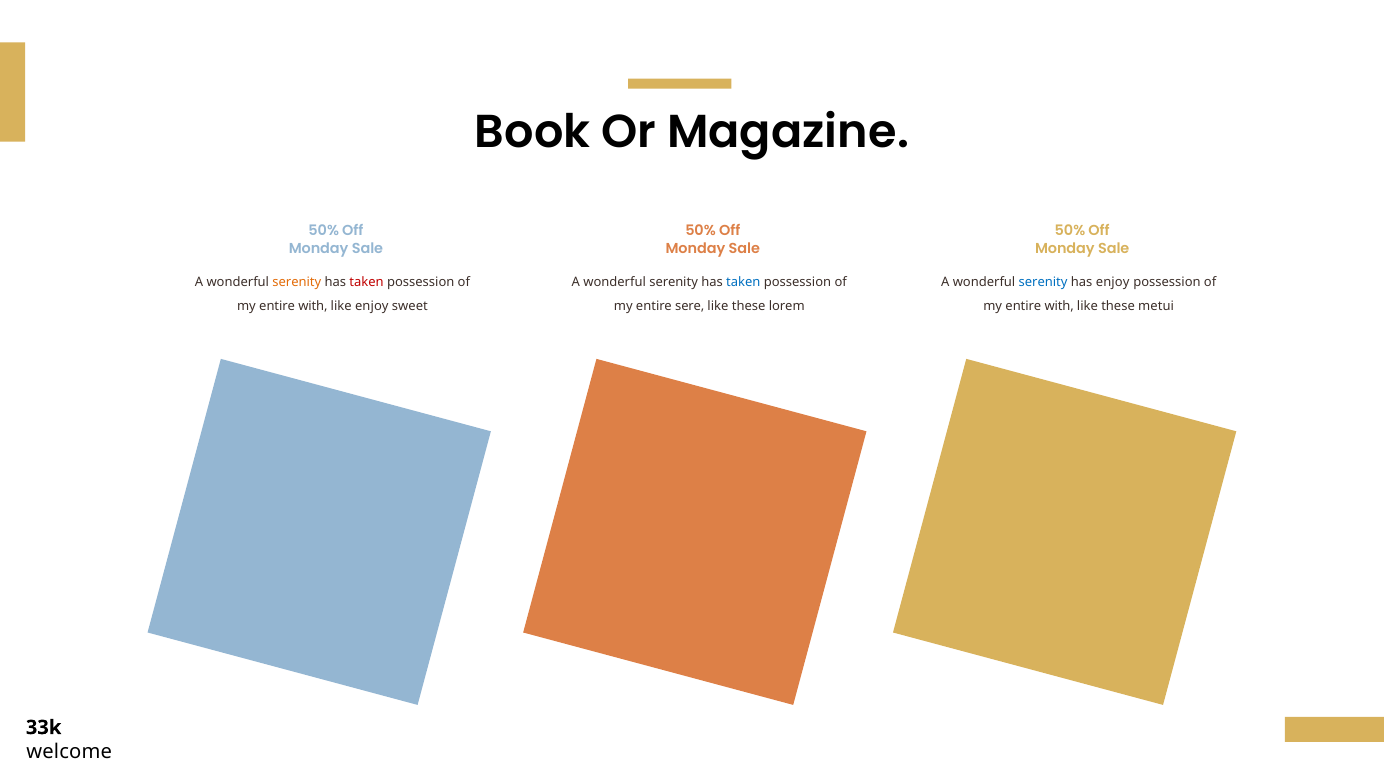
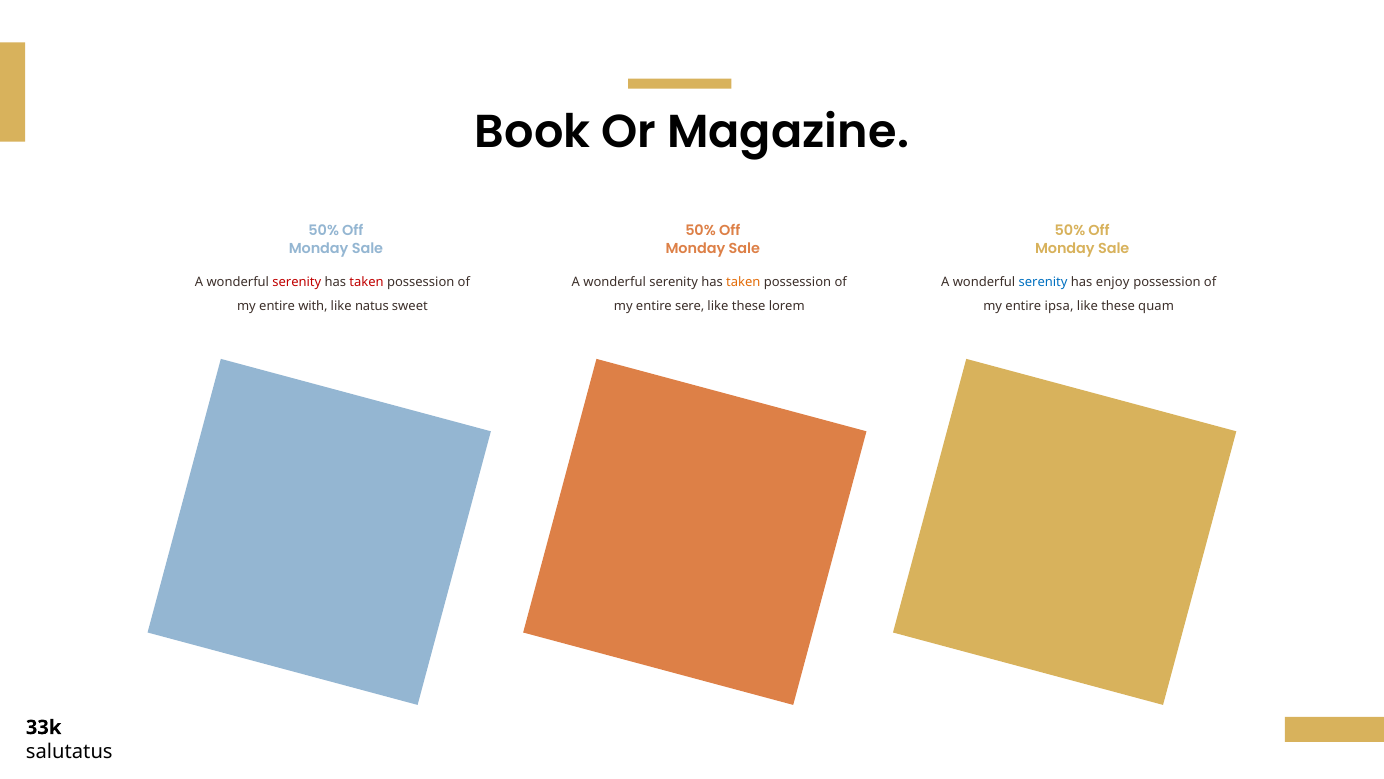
serenity at (297, 282) colour: orange -> red
taken at (743, 282) colour: blue -> orange
like enjoy: enjoy -> natus
with at (1059, 306): with -> ipsa
metui: metui -> quam
welcome: welcome -> salutatus
